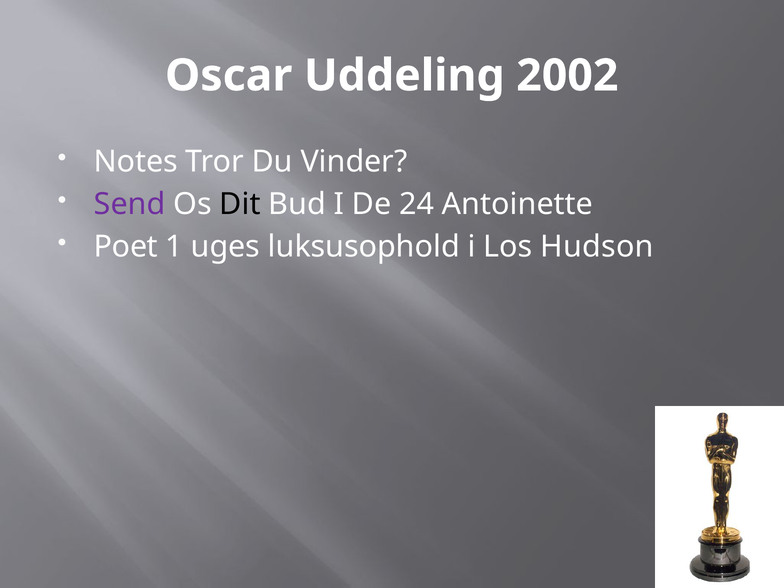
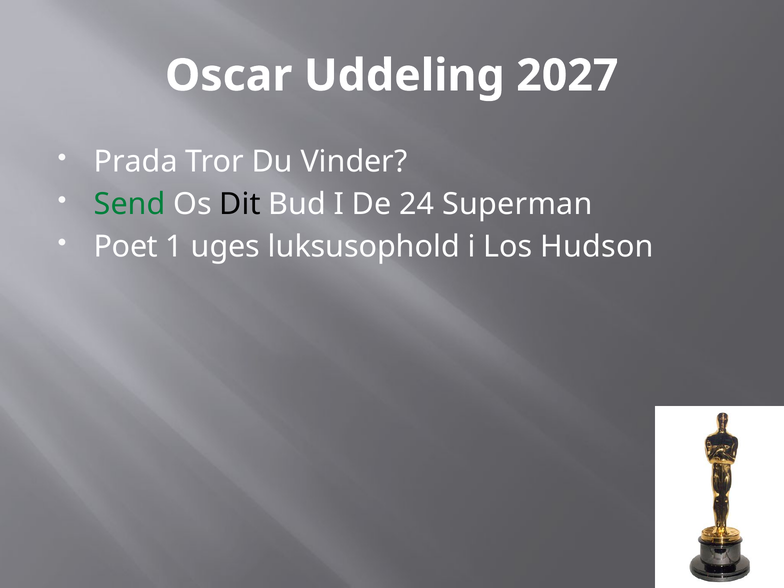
2002: 2002 -> 2027
Notes: Notes -> Prada
Send colour: purple -> green
Antoinette: Antoinette -> Superman
